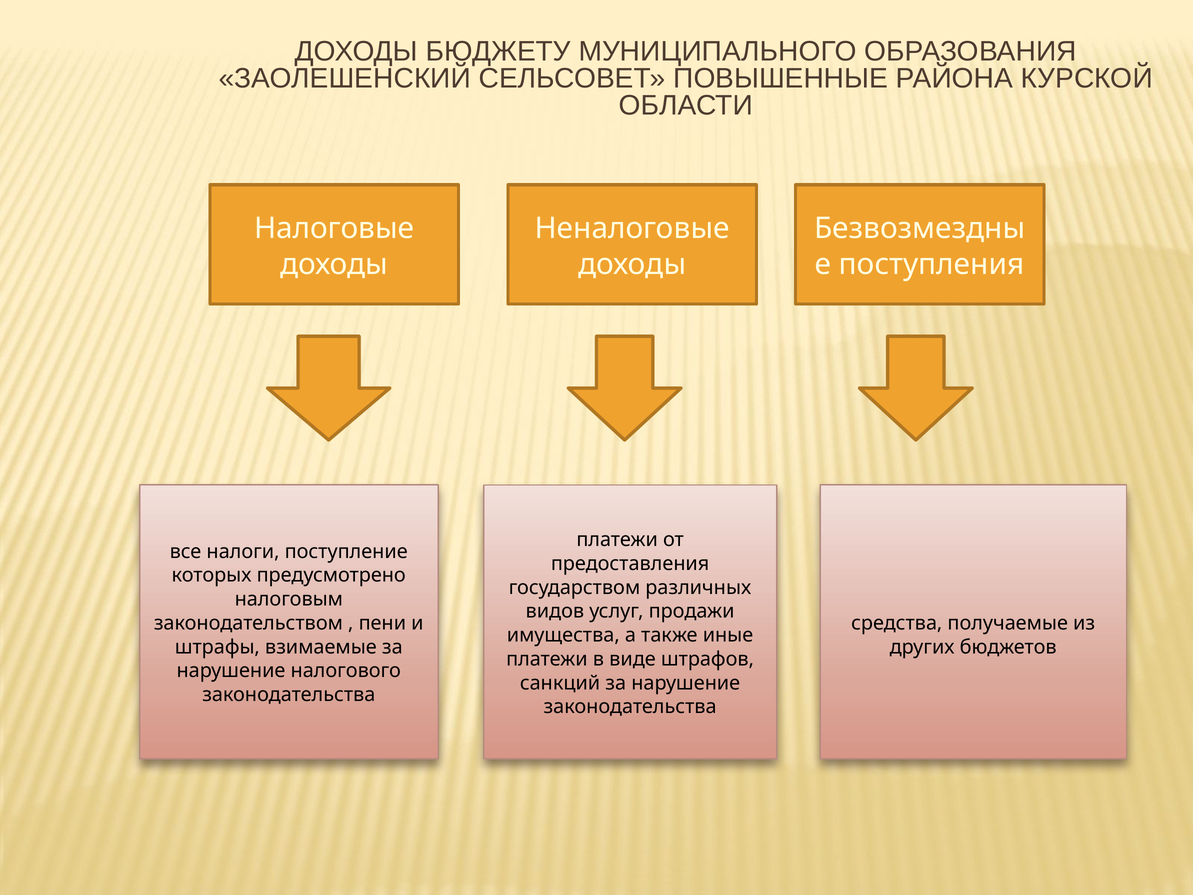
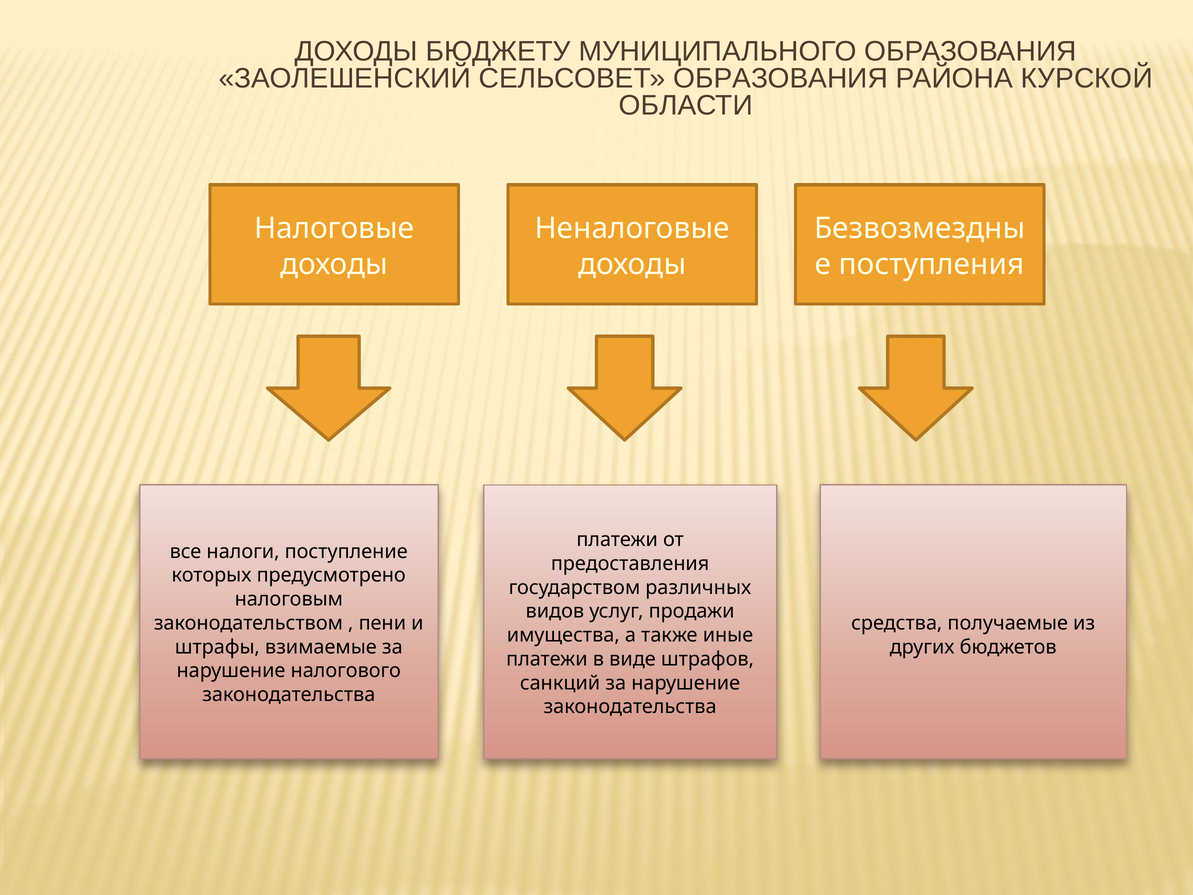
СЕЛЬСОВЕТ ПОВЫШЕННЫЕ: ПОВЫШЕННЫЕ -> ОБРАЗОВАНИЯ
